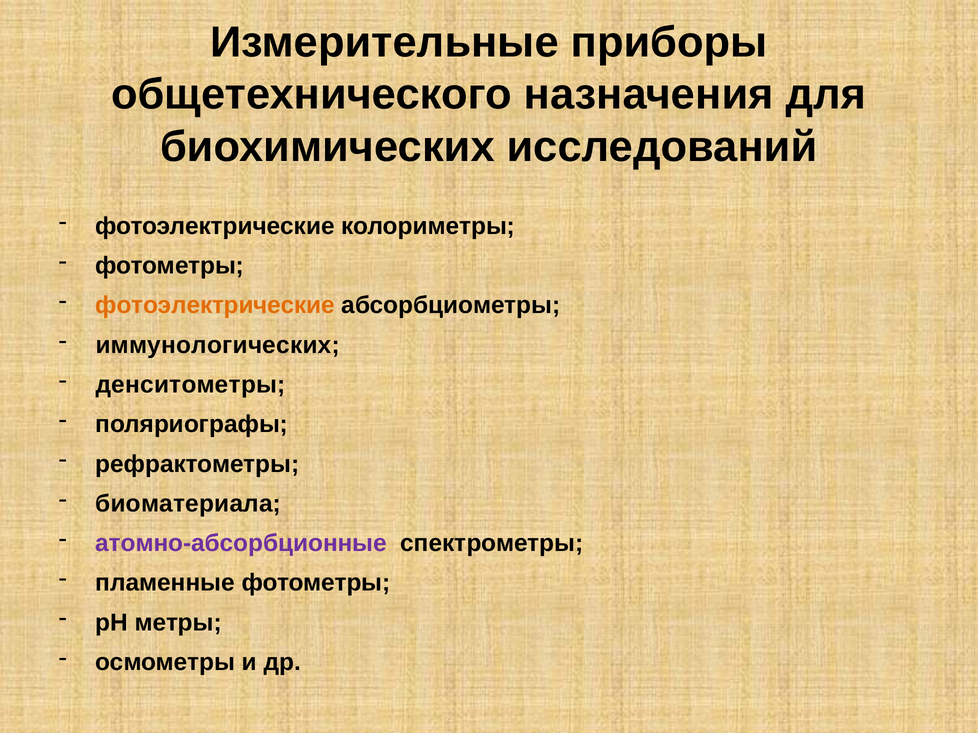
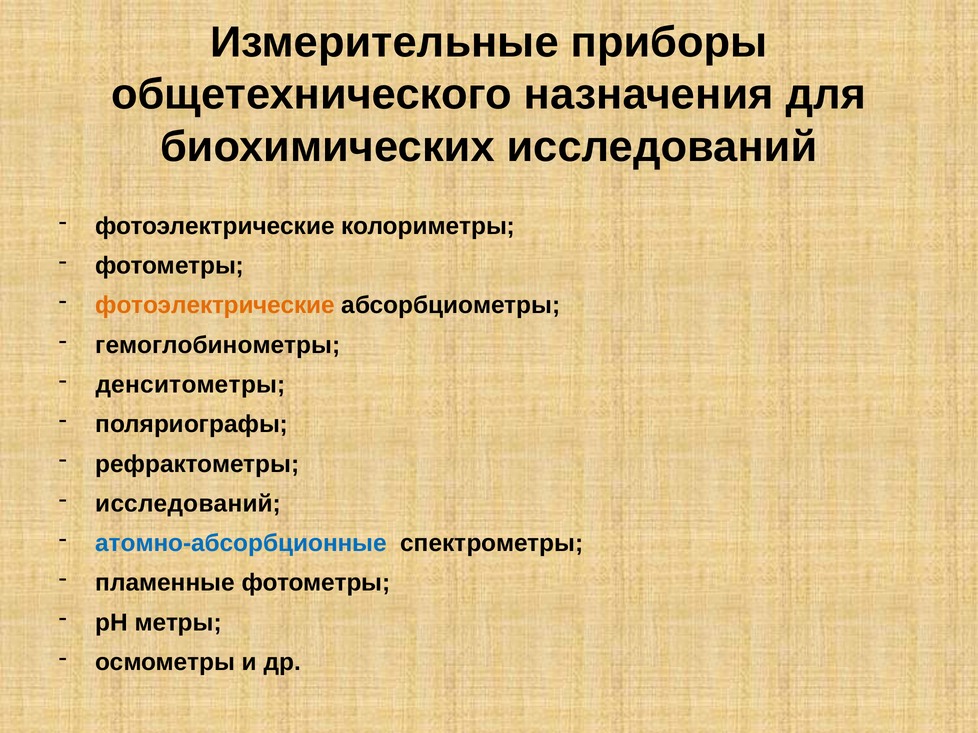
иммунологических: иммунологических -> гемоглобинометры
биоматериала at (188, 504): биоматериала -> исследований
атомно-абсорбционные colour: purple -> blue
